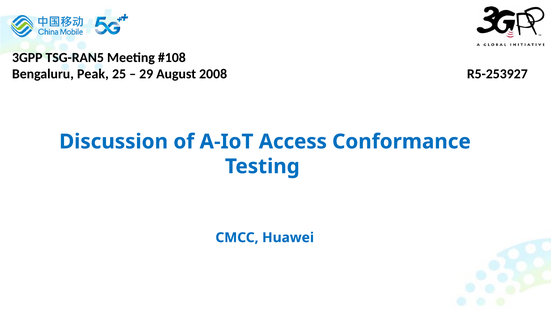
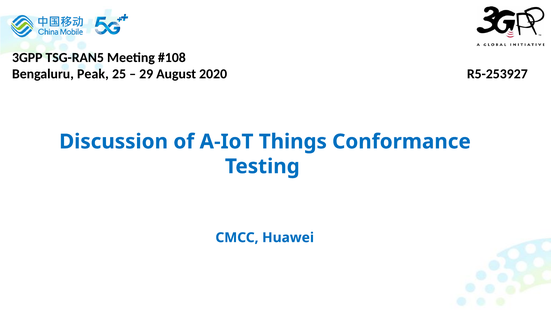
2008: 2008 -> 2020
Access: Access -> Things
